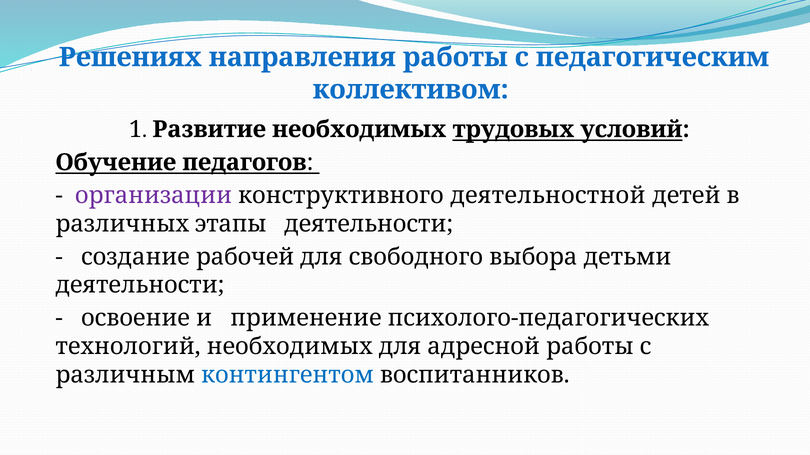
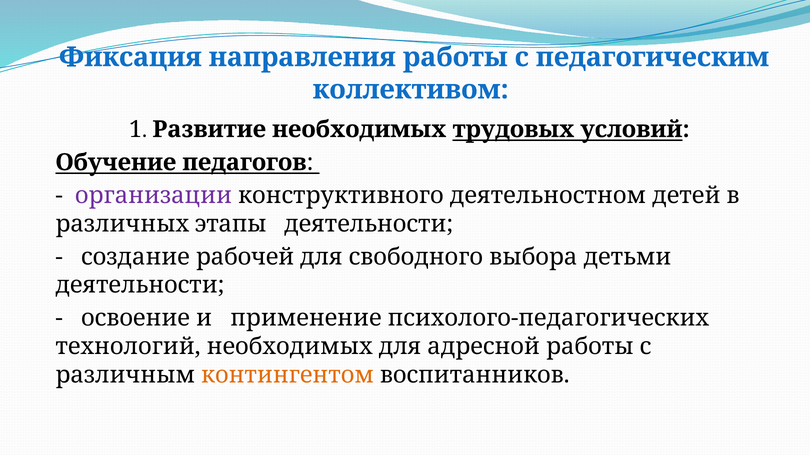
Решениях: Решениях -> Фиксация
деятельностной: деятельностной -> деятельностном
контингентом colour: blue -> orange
